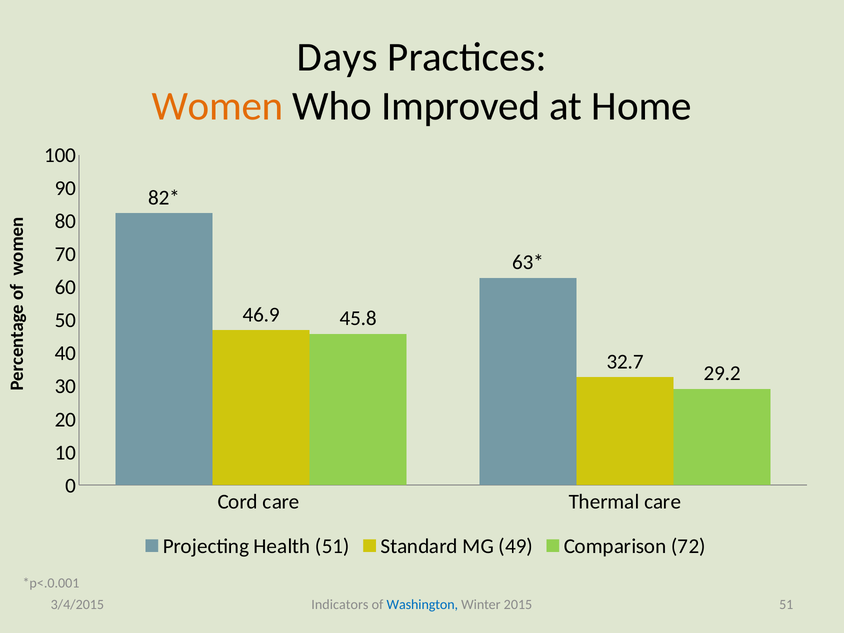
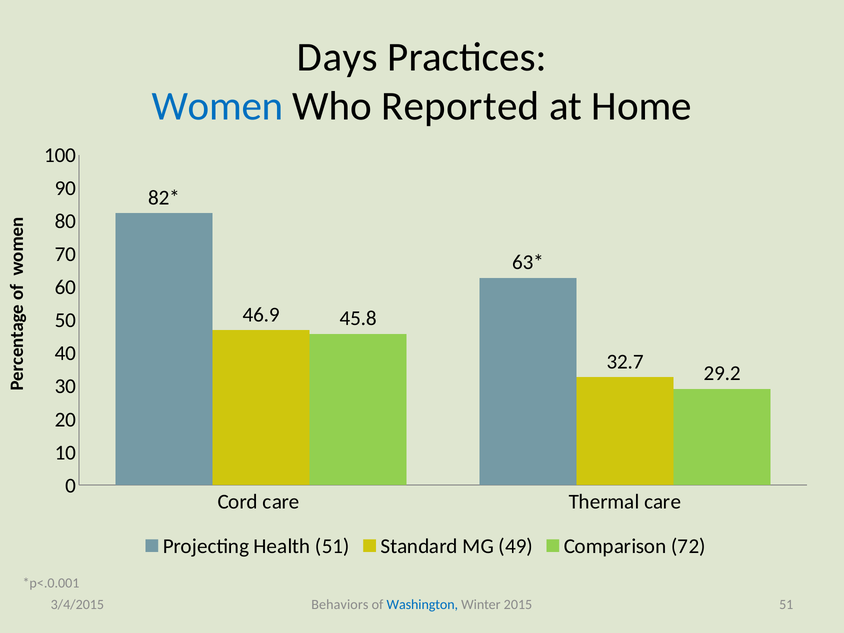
Women colour: orange -> blue
Improved: Improved -> Reported
Indicators: Indicators -> Behaviors
